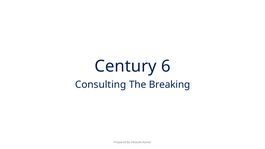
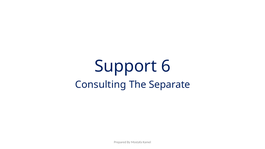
Century: Century -> Support
Breaking: Breaking -> Separate
